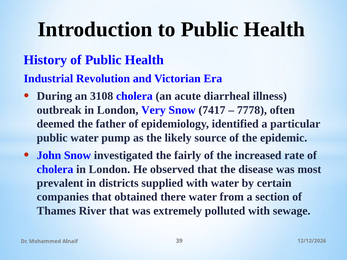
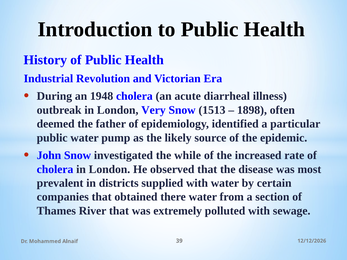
3108: 3108 -> 1948
7417: 7417 -> 1513
7778: 7778 -> 1898
fairly: fairly -> while
